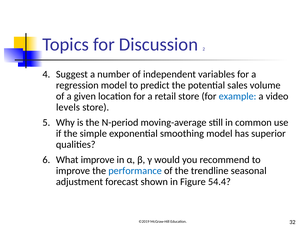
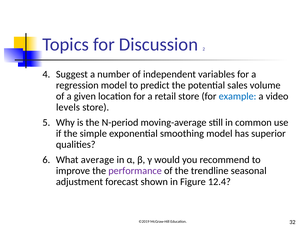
What improve: improve -> average
performance colour: blue -> purple
54.4: 54.4 -> 12.4
